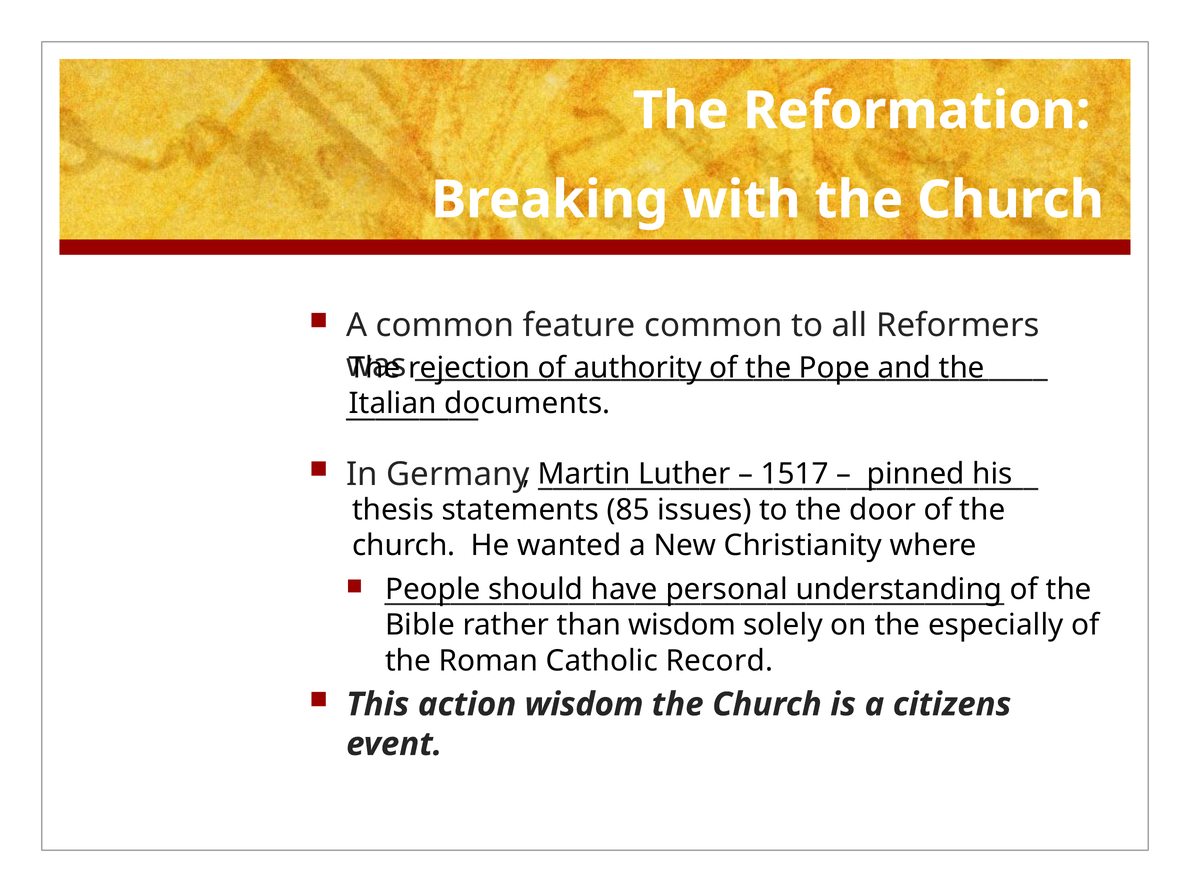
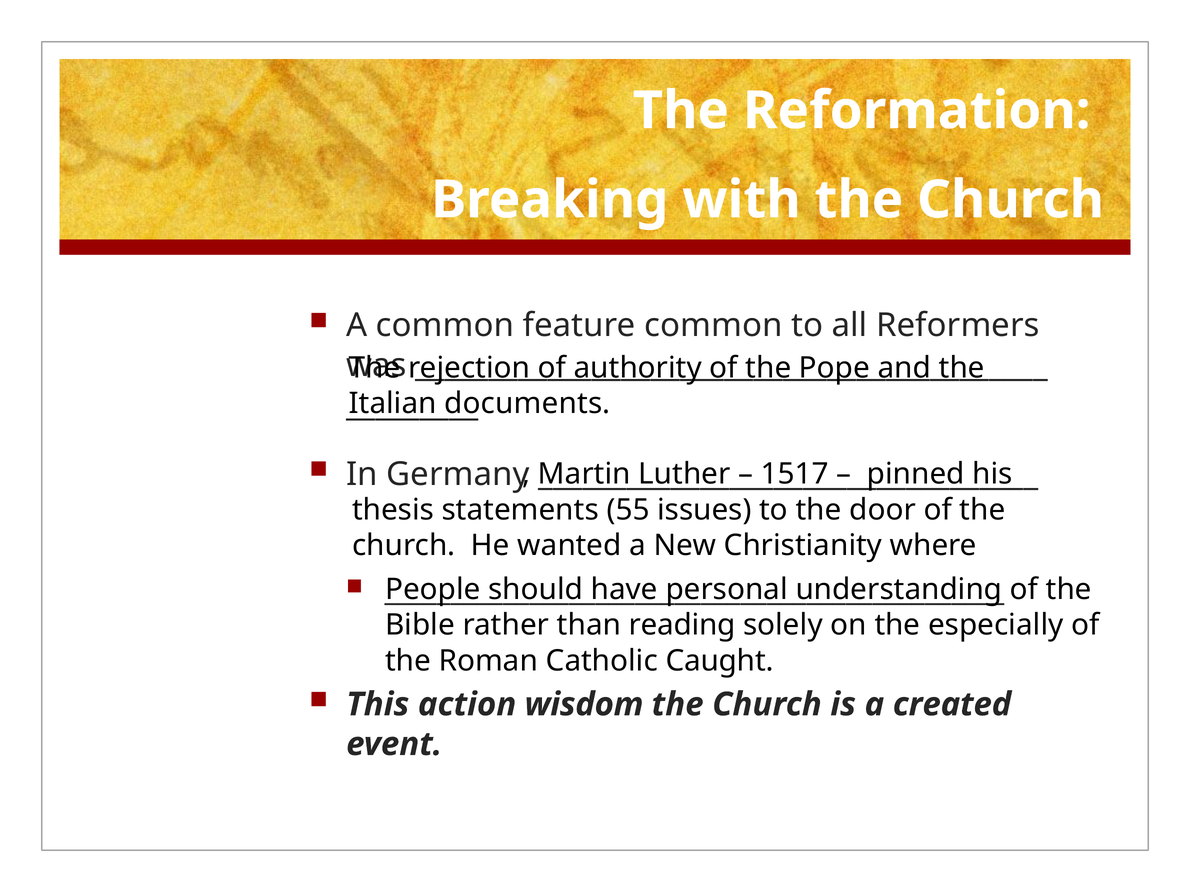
85: 85 -> 55
than wisdom: wisdom -> reading
Record: Record -> Caught
citizens: citizens -> created
